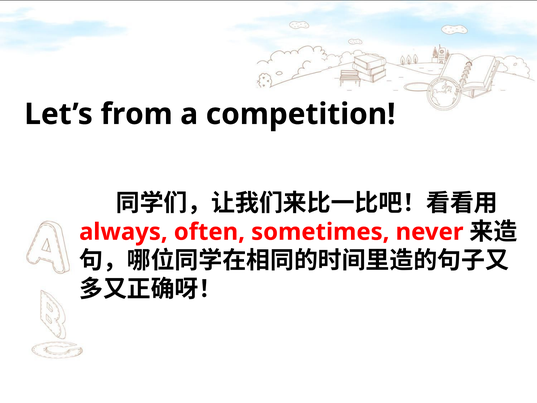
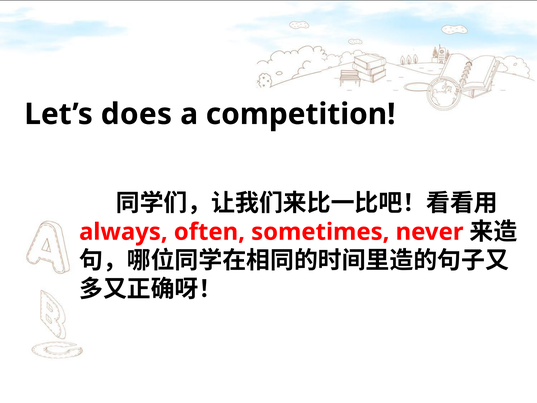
from: from -> does
